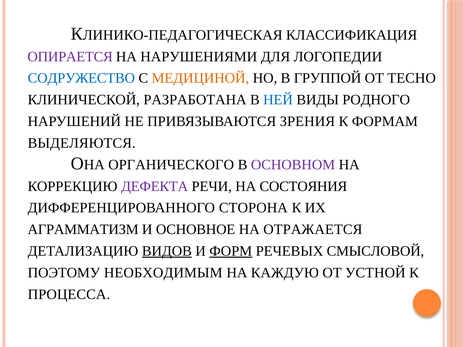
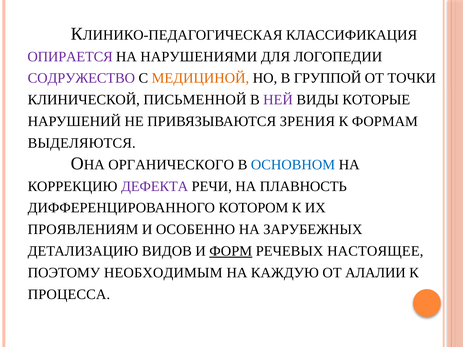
СОДРУЖЕСТВО colour: blue -> purple
ТЕСНО: ТЕСНО -> ТОЧКИ
РАЗРАБОТАНА: РАЗРАБОТАНА -> ПИСЬМЕННОЙ
НЕЙ colour: blue -> purple
РОДНОГО: РОДНОГО -> КОТОРЫЕ
ОСНОВНОМ colour: purple -> blue
СОСТОЯНИЯ: СОСТОЯНИЯ -> ПЛАВНОСТЬ
СТОРОНА: СТОРОНА -> КОТОРОМ
АГРАММАТИЗМ: АГРАММАТИЗМ -> ПРОЯВЛЕНИЯМ
ОСНОВНОЕ: ОСНОВНОЕ -> ОСОБЕННО
ОТРАЖАЕТСЯ: ОТРАЖАЕТСЯ -> ЗАРУБЕЖНЫХ
ВИДОВ underline: present -> none
СМЫСЛОВОЙ: СМЫСЛОВОЙ -> НАСТОЯЩЕЕ
УСТНОЙ: УСТНОЙ -> АЛАЛИИ
